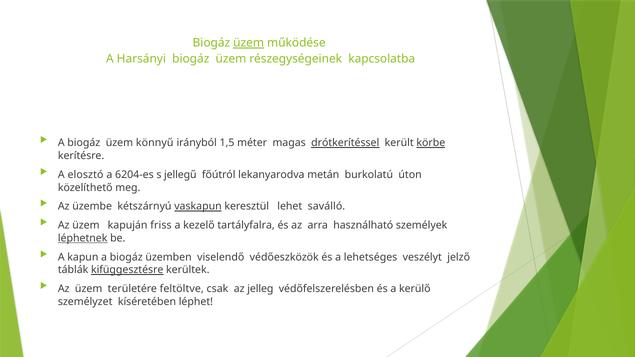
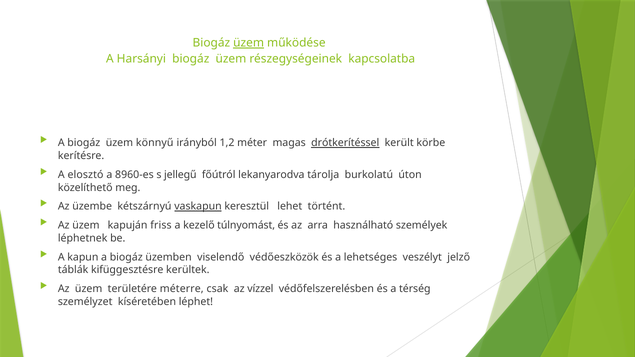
1,5: 1,5 -> 1,2
körbe underline: present -> none
6204-es: 6204-es -> 8960-es
metán: metán -> tárolja
saválló: saválló -> történt
tartályfalra: tartályfalra -> túlnyomást
léphetnek underline: present -> none
kifüggesztésre underline: present -> none
feltöltve: feltöltve -> méterre
jelleg: jelleg -> vízzel
kerülő: kerülő -> térség
